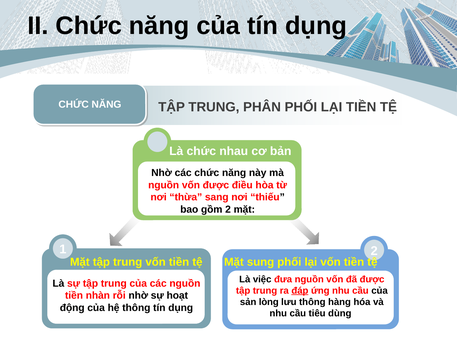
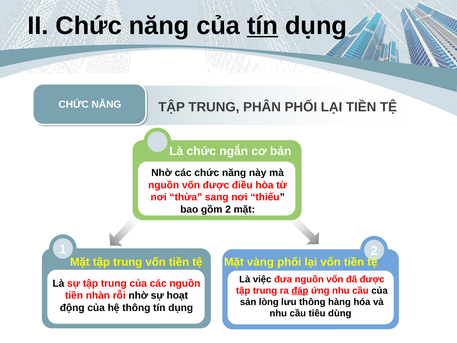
tín at (263, 26) underline: none -> present
nhau: nhau -> ngắn
sung: sung -> vàng
